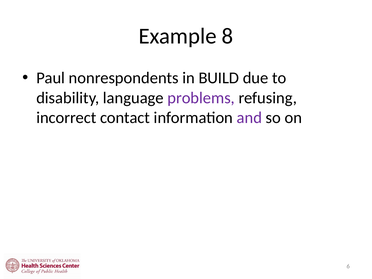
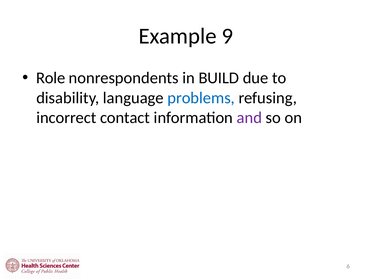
8: 8 -> 9
Paul: Paul -> Role
problems colour: purple -> blue
